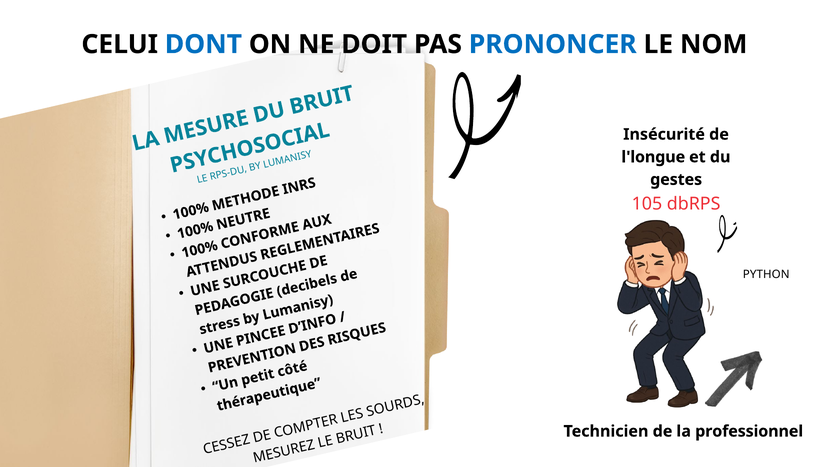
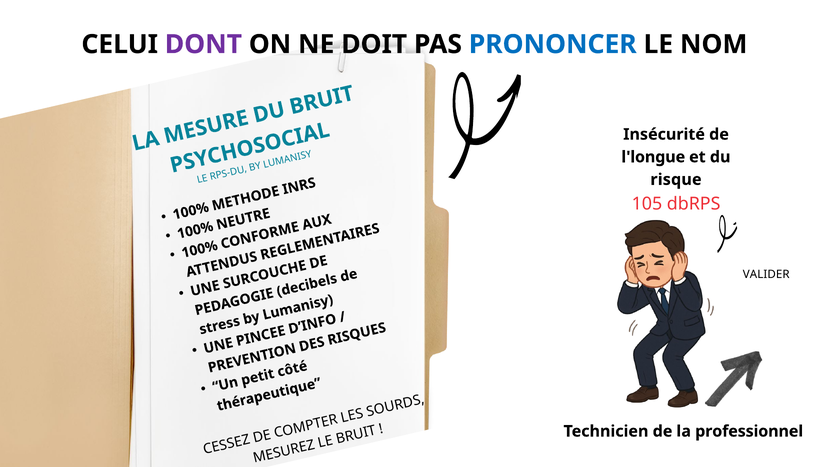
DONT colour: blue -> purple
gestes: gestes -> risque
PYTHON: PYTHON -> VALIDER
